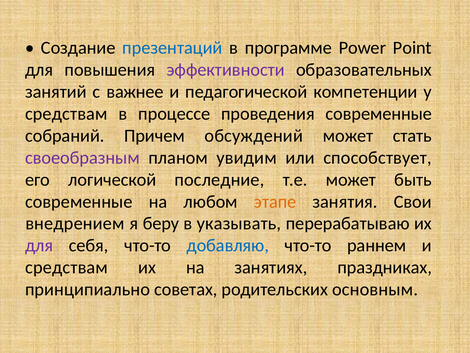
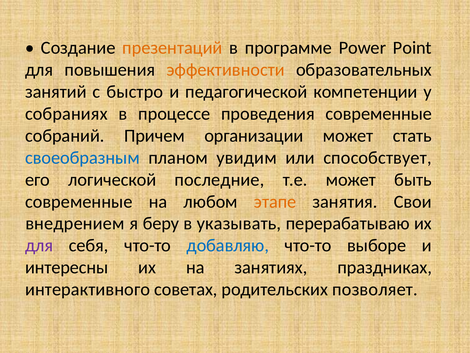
презентаций colour: blue -> orange
эффективности colour: purple -> orange
важнее: важнее -> быстро
средствам at (66, 114): средствам -> собраниях
обсуждений: обсуждений -> организации
своеобразным colour: purple -> blue
раннем: раннем -> выборе
средствам at (67, 267): средствам -> интересны
принципиально: принципиально -> интерактивного
основным: основным -> позволяет
